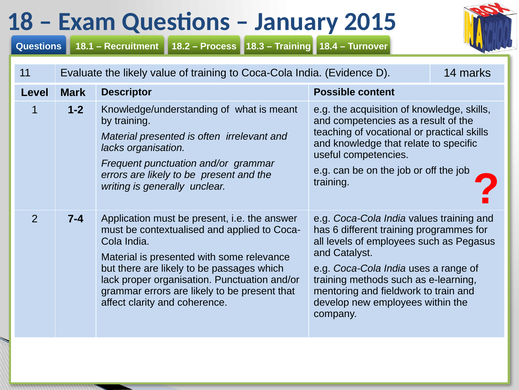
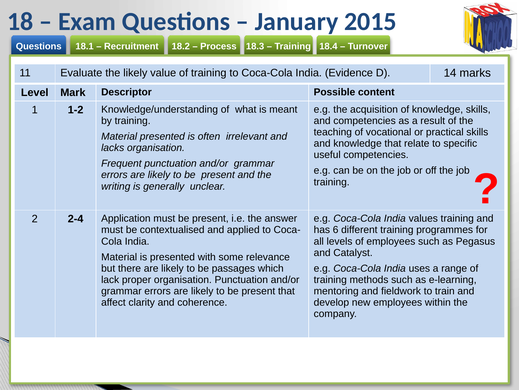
7-4: 7-4 -> 2-4
